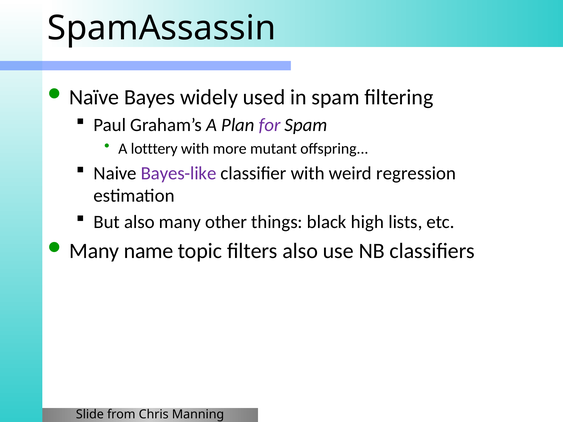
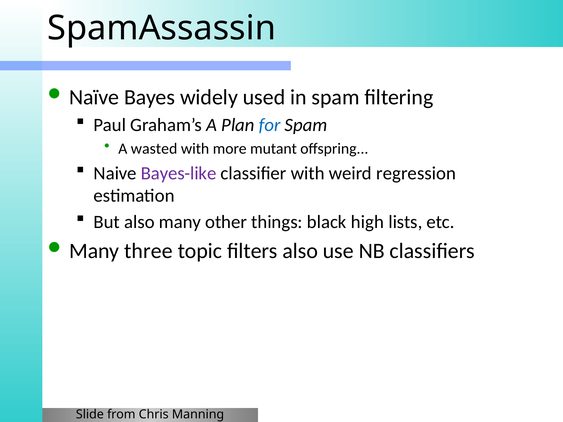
for colour: purple -> blue
lotttery: lotttery -> wasted
name: name -> three
